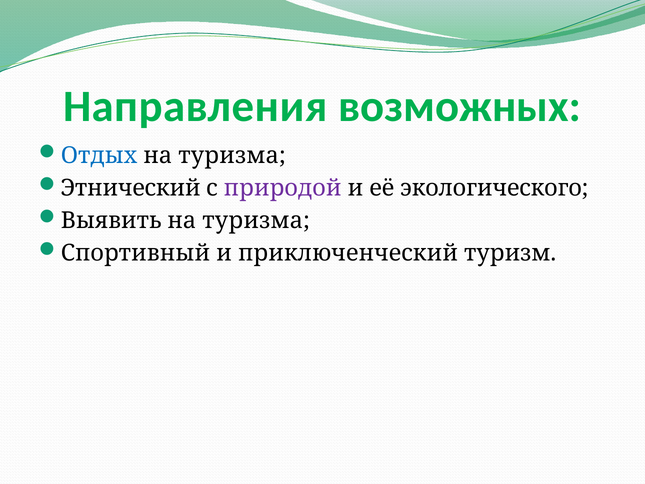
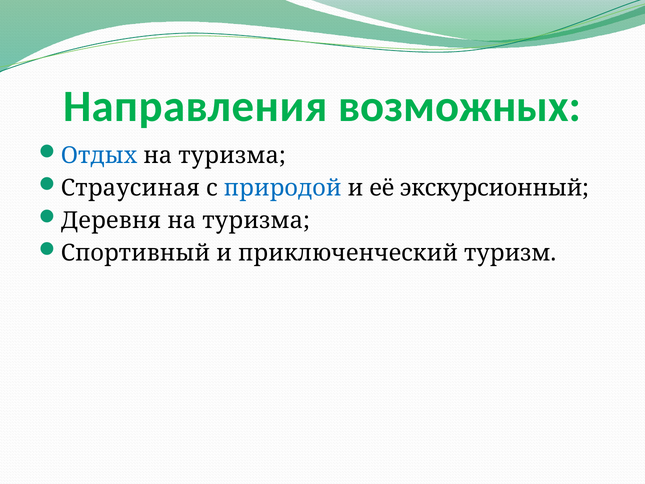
Этнический: Этнический -> Страусиная
природой colour: purple -> blue
экологического: экологического -> экскурсионный
Выявить: Выявить -> Деревня
